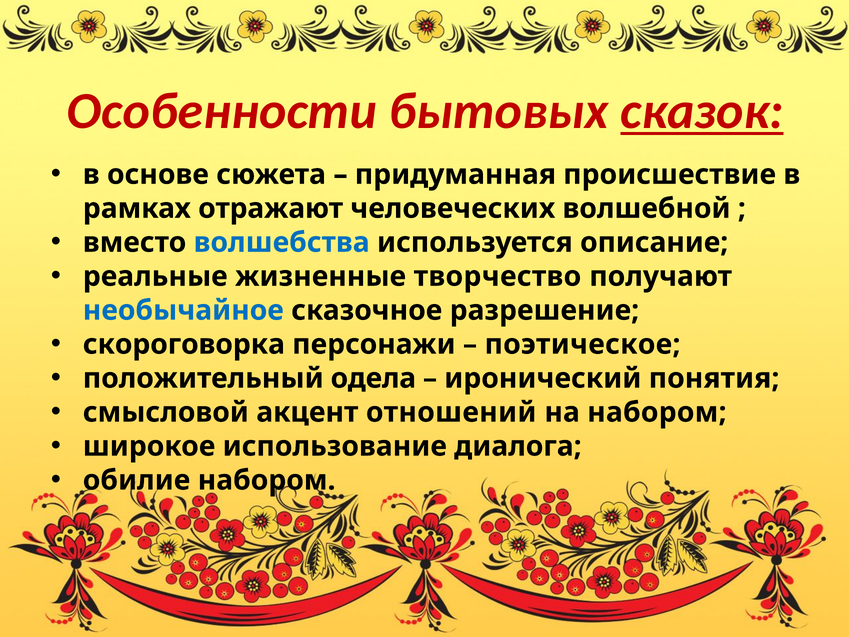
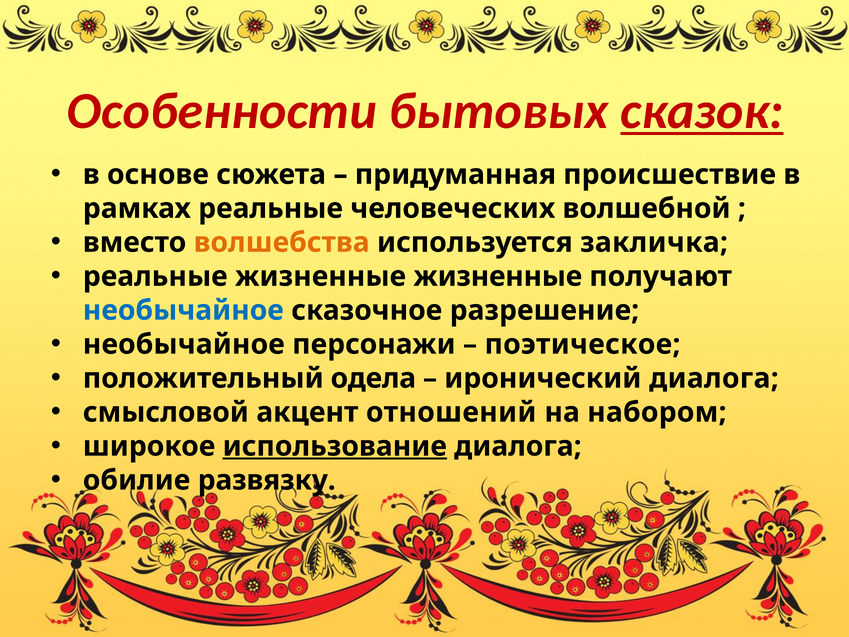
рамках отражают: отражают -> реальные
волшебства colour: blue -> orange
описание: описание -> закличка
жизненные творчество: творчество -> жизненные
скороговорка at (184, 344): скороговорка -> необычайное
иронический понятия: понятия -> диалога
использование underline: none -> present
обилие набором: набором -> развязку
